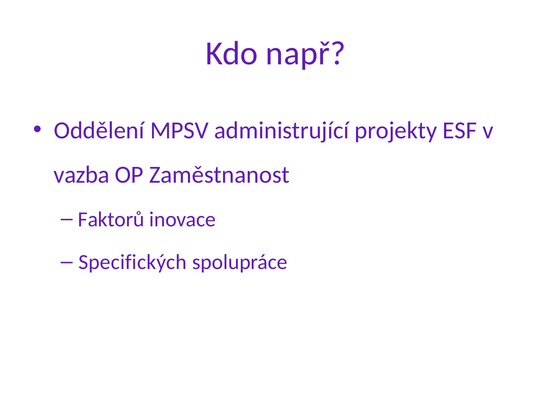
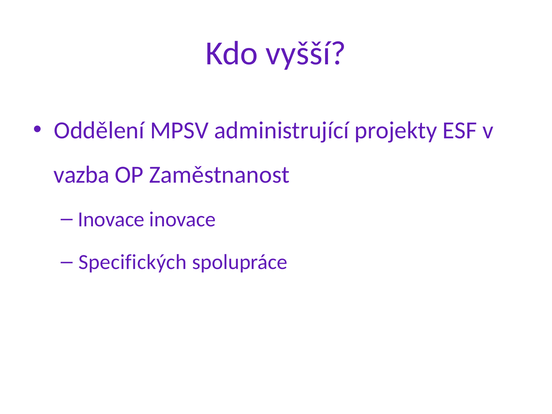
např: např -> vyšší
Faktorů at (111, 219): Faktorů -> Inovace
